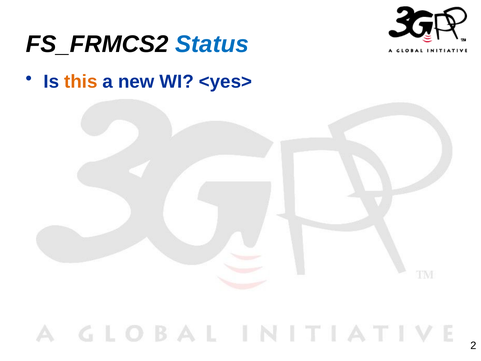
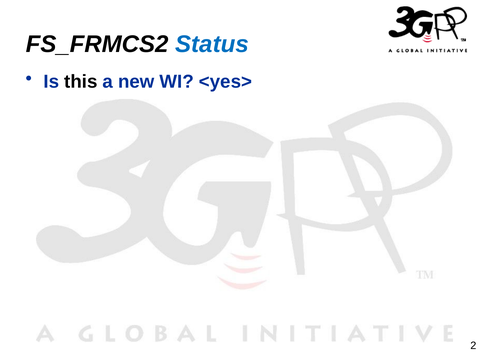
this colour: orange -> black
